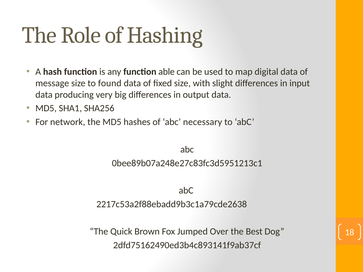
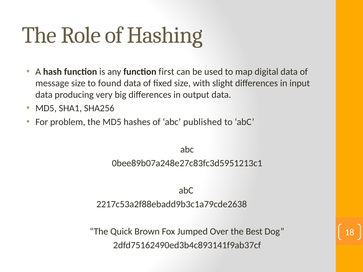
able: able -> first
network: network -> problem
necessary: necessary -> published
